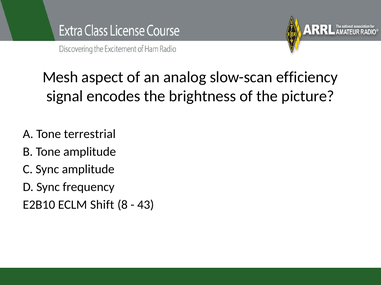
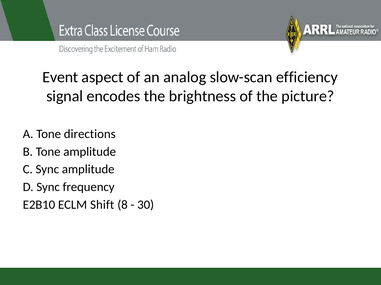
Mesh: Mesh -> Event
terrestrial: terrestrial -> directions
43: 43 -> 30
